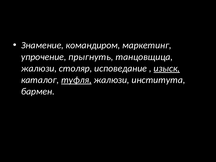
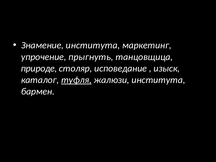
Знамение командиром: командиром -> института
жалюзи at (39, 68): жалюзи -> природе
изыск underline: present -> none
